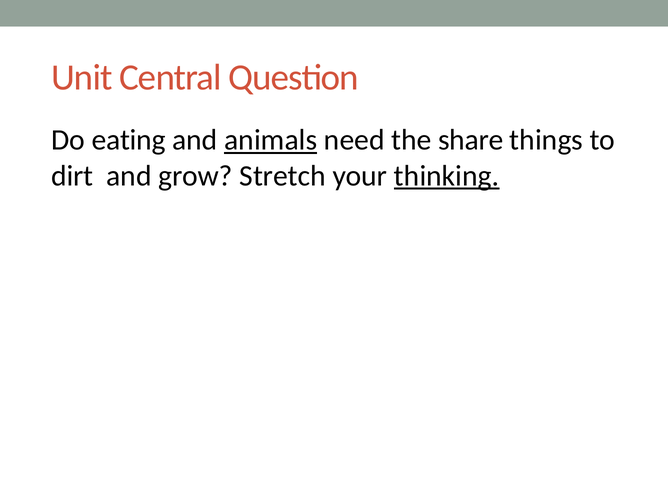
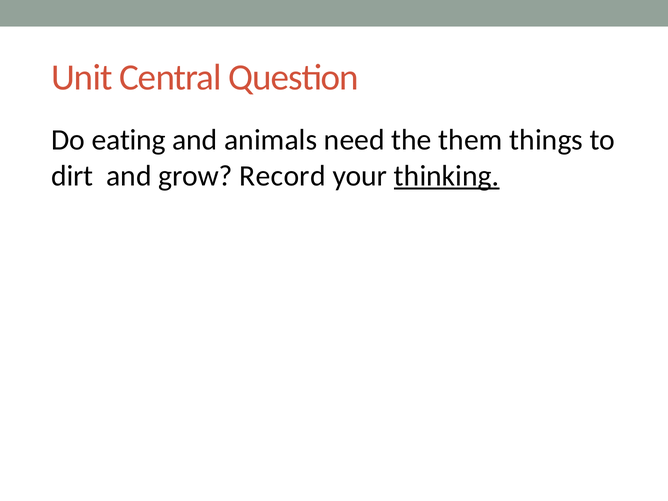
animals underline: present -> none
share: share -> them
Stretch: Stretch -> Record
